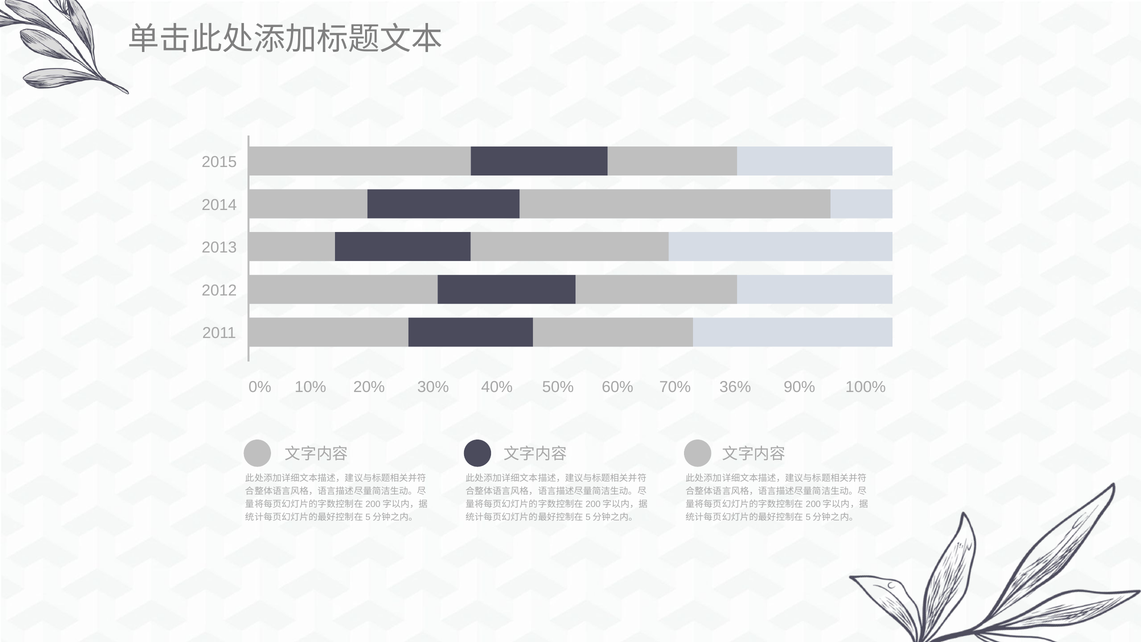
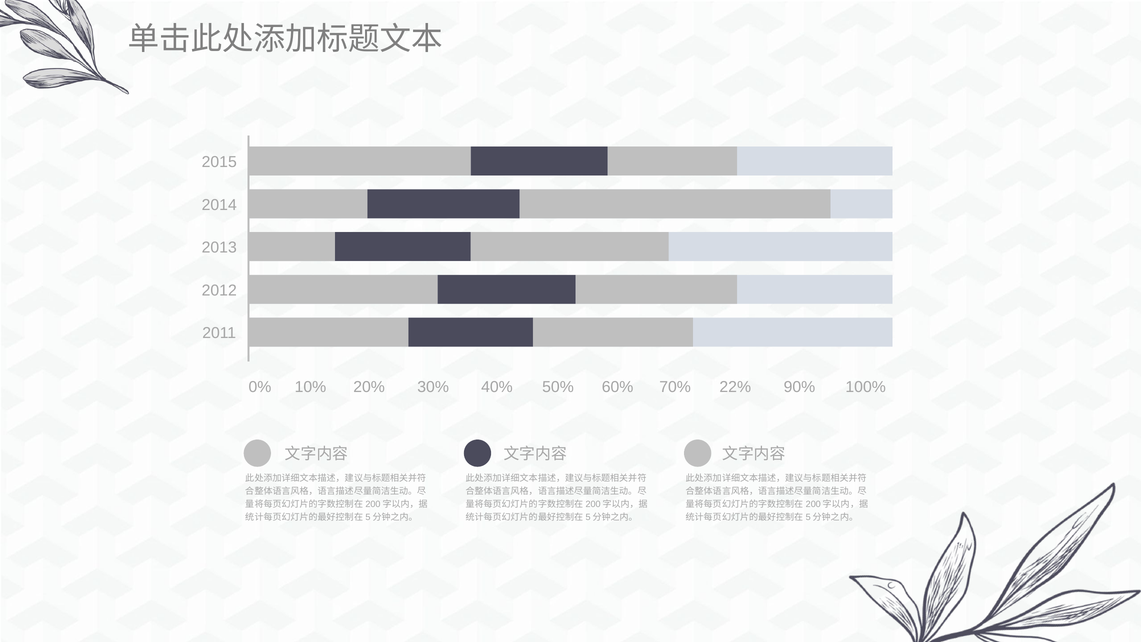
36%: 36% -> 22%
